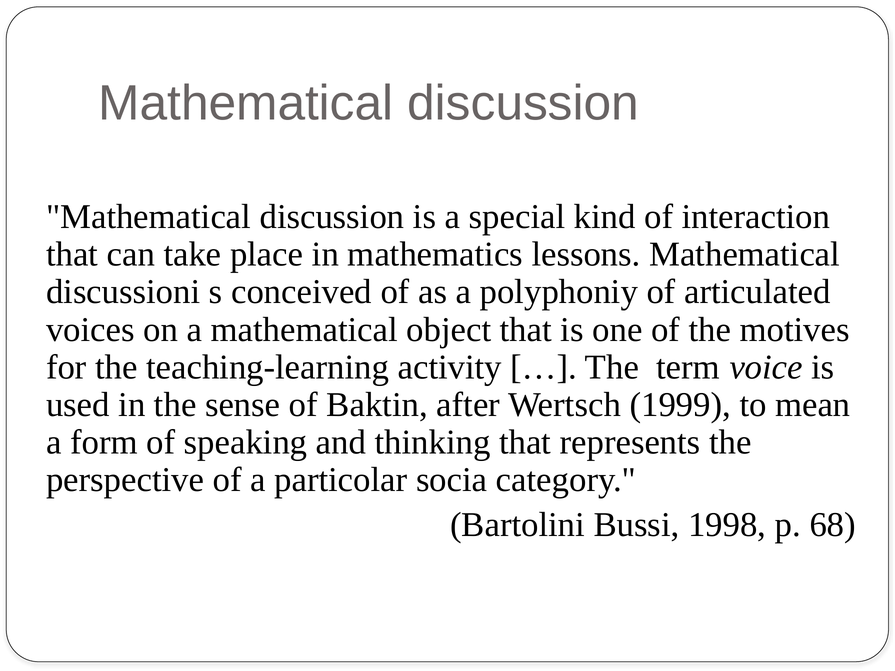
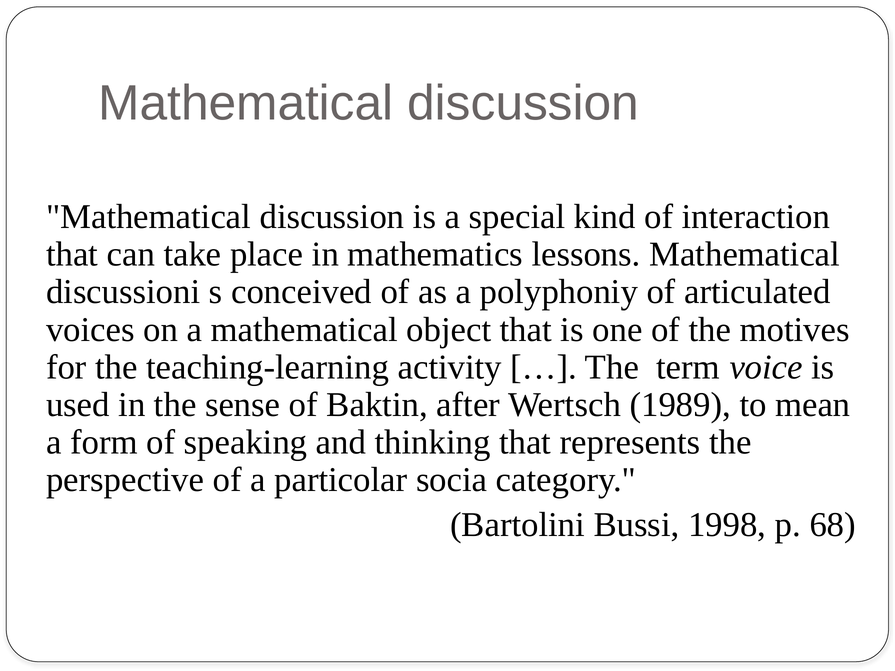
1999: 1999 -> 1989
